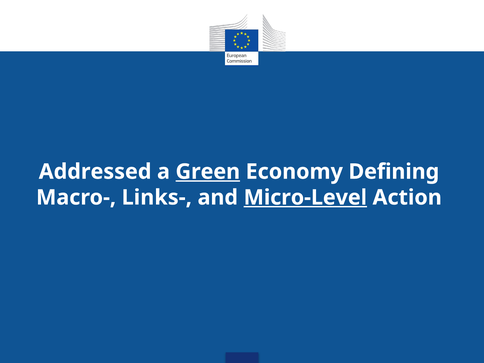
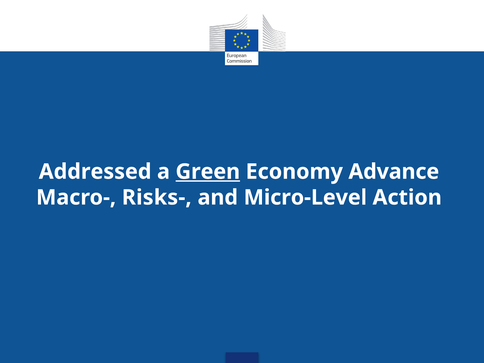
Defining: Defining -> Advance
Links-: Links- -> Risks-
Micro-Level underline: present -> none
